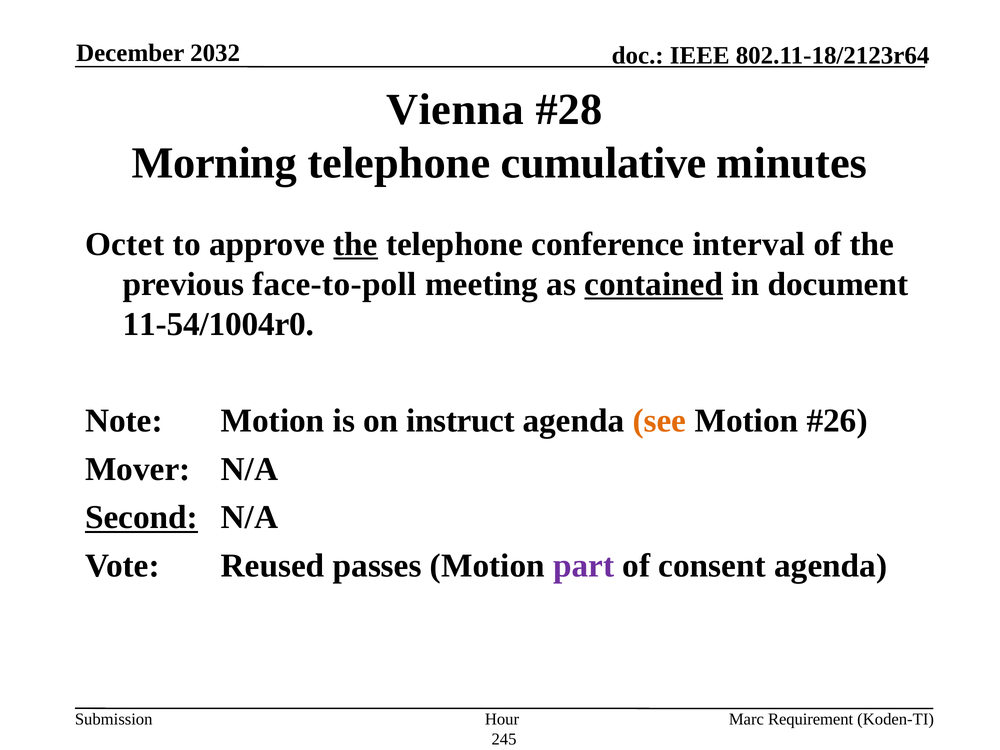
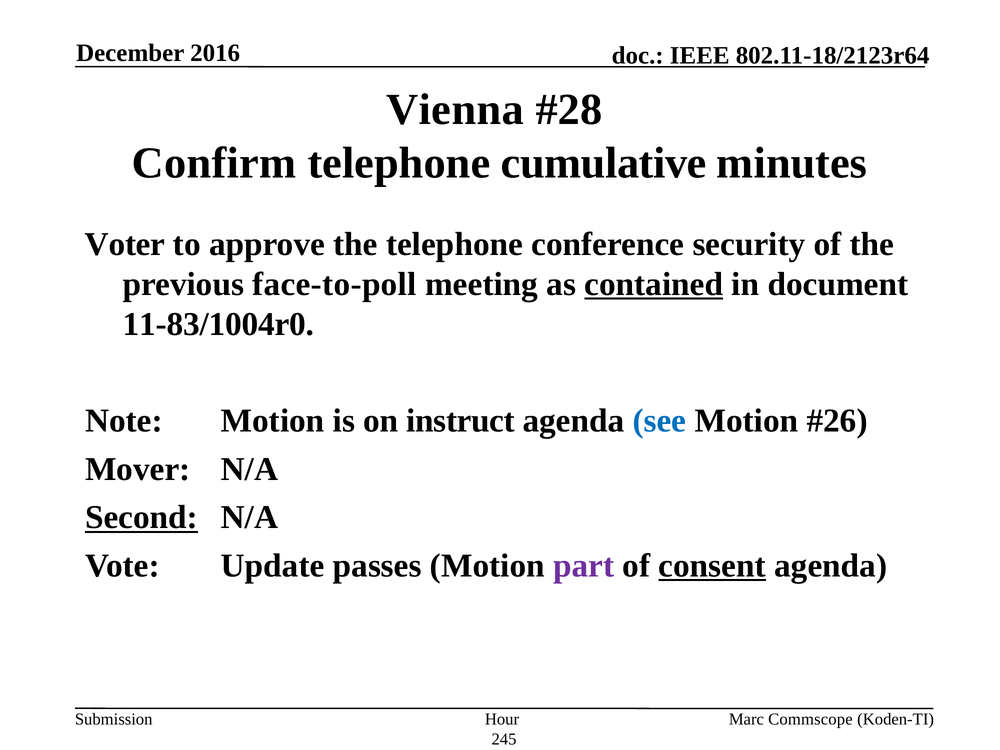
2032: 2032 -> 2016
Morning: Morning -> Confirm
Octet: Octet -> Voter
the at (356, 244) underline: present -> none
interval: interval -> security
11-54/1004r0: 11-54/1004r0 -> 11-83/1004r0
see colour: orange -> blue
Reused: Reused -> Update
consent underline: none -> present
Requirement: Requirement -> Commscope
